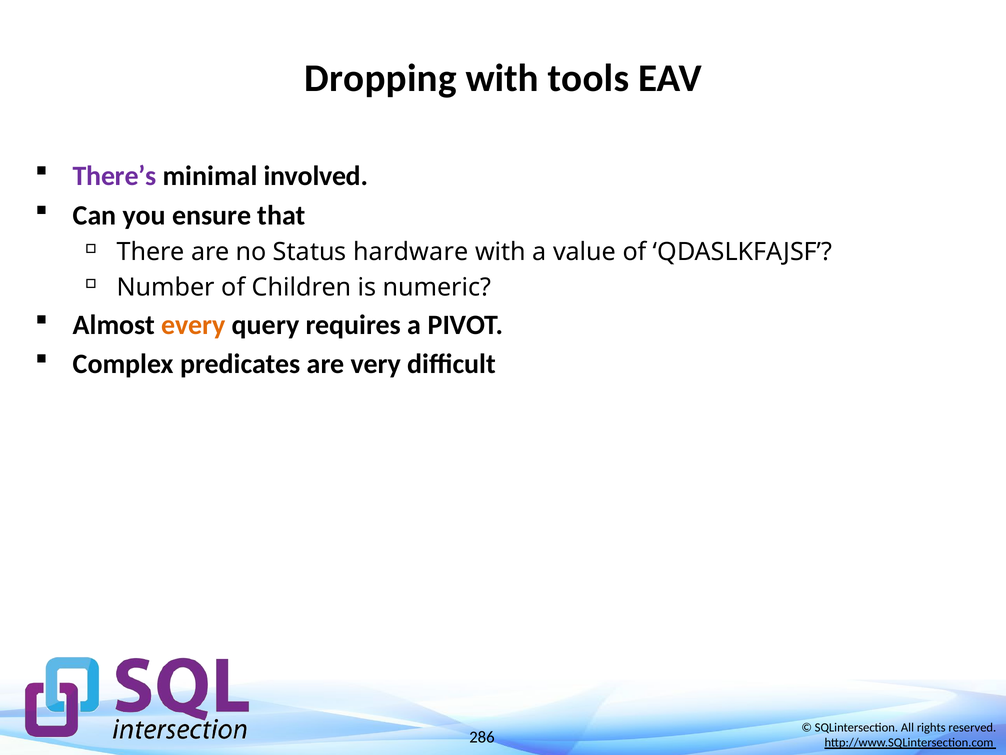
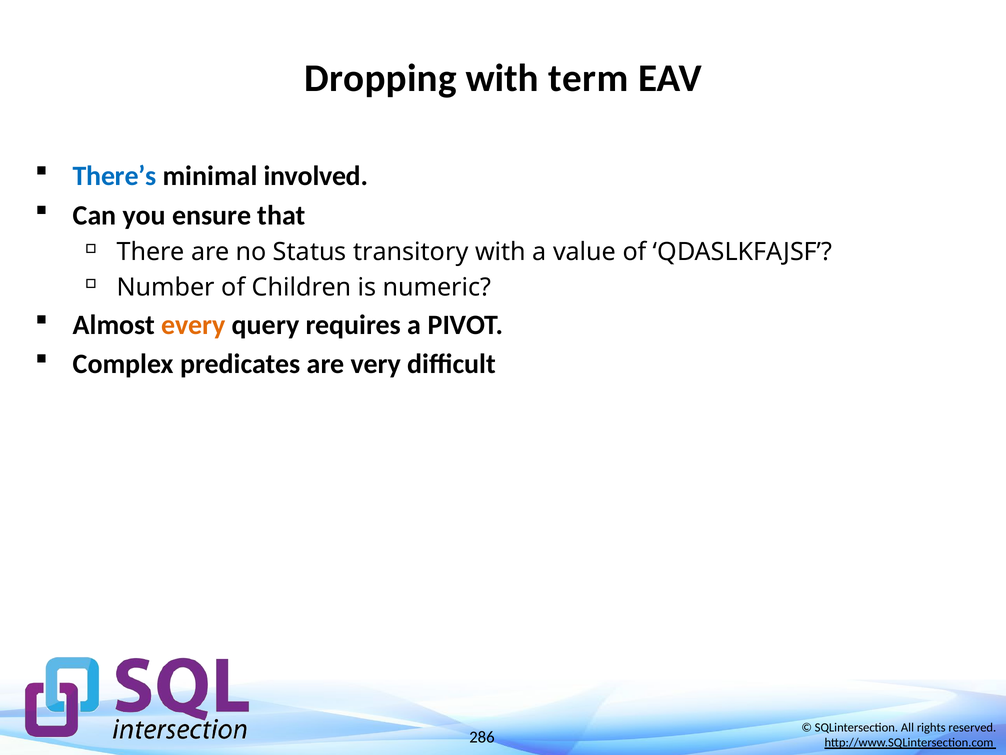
tools: tools -> term
There’s colour: purple -> blue
hardware: hardware -> transitory
